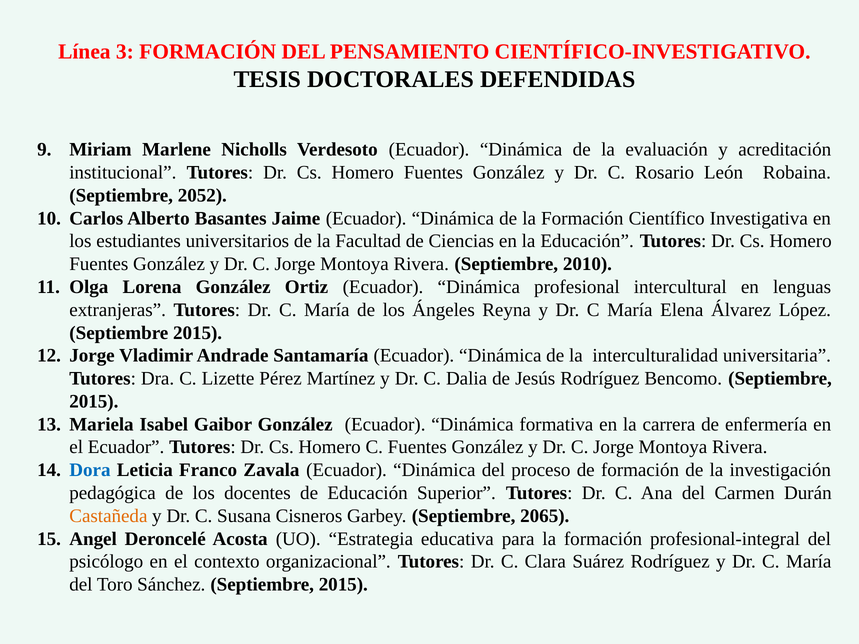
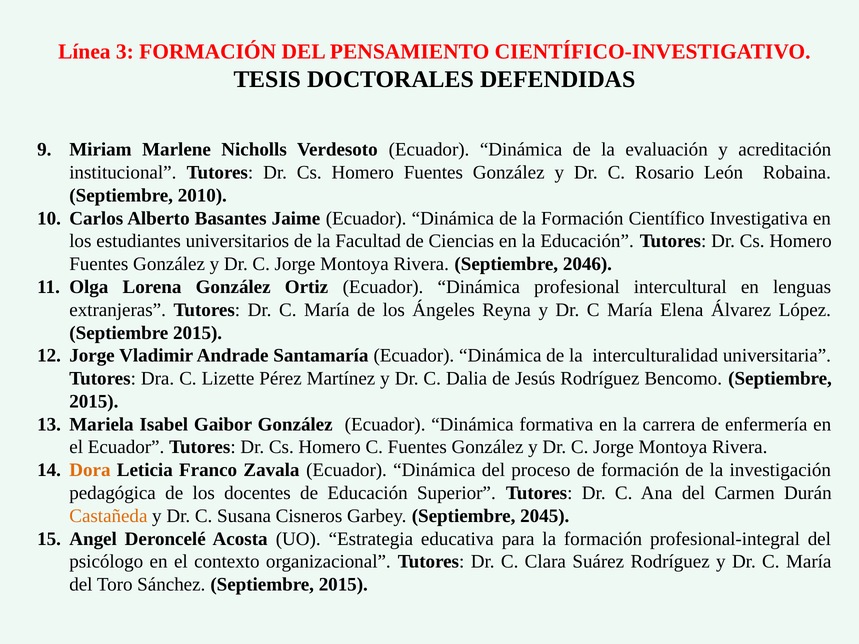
2052: 2052 -> 2010
2010: 2010 -> 2046
Dora colour: blue -> orange
2065: 2065 -> 2045
